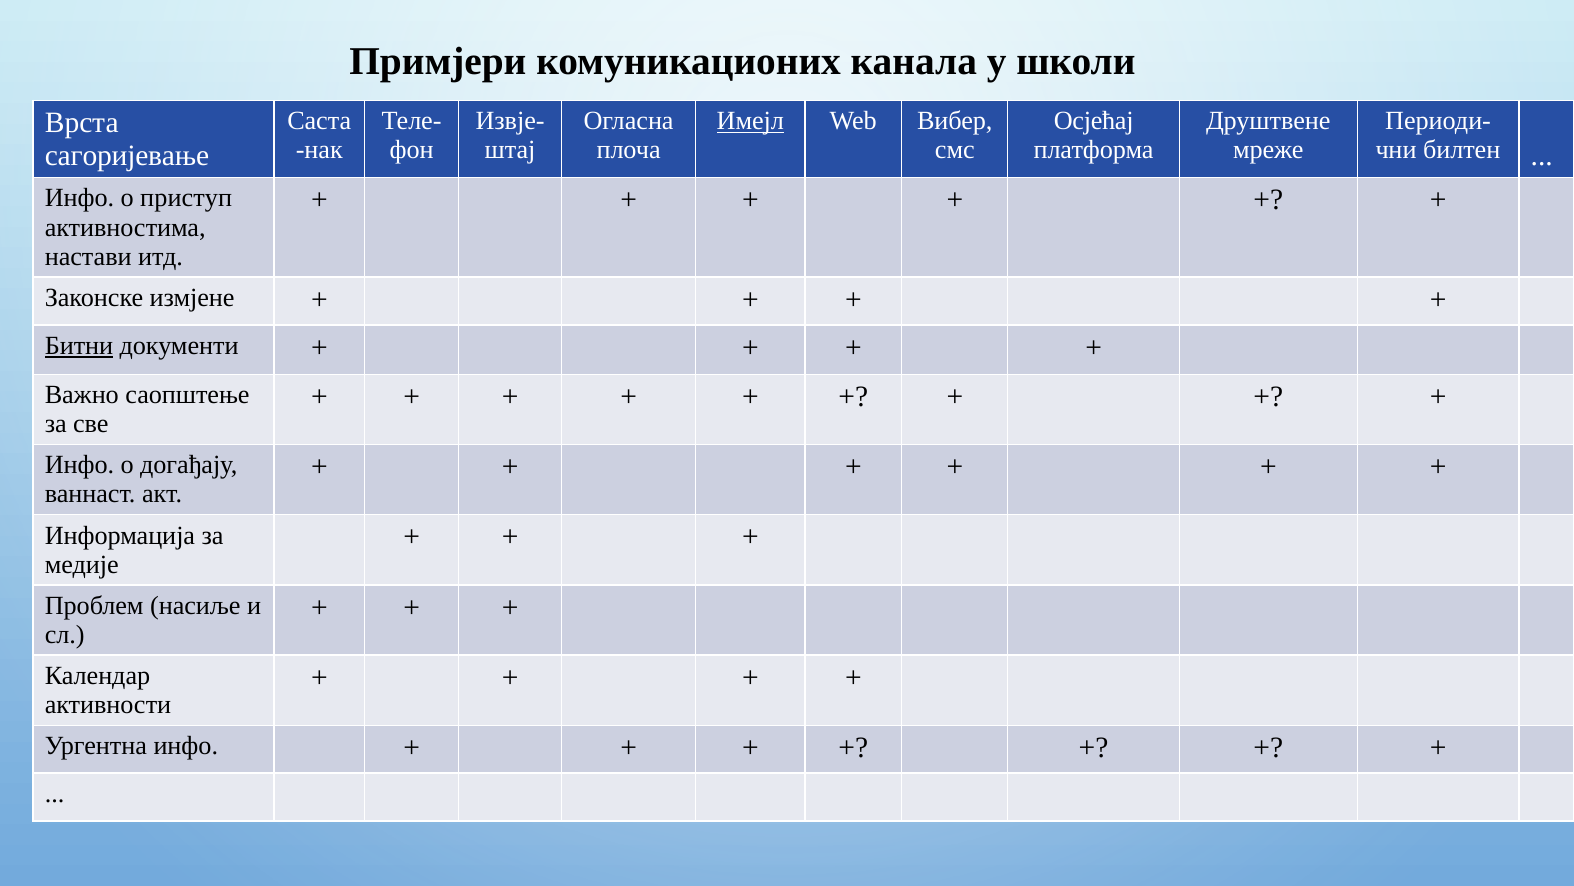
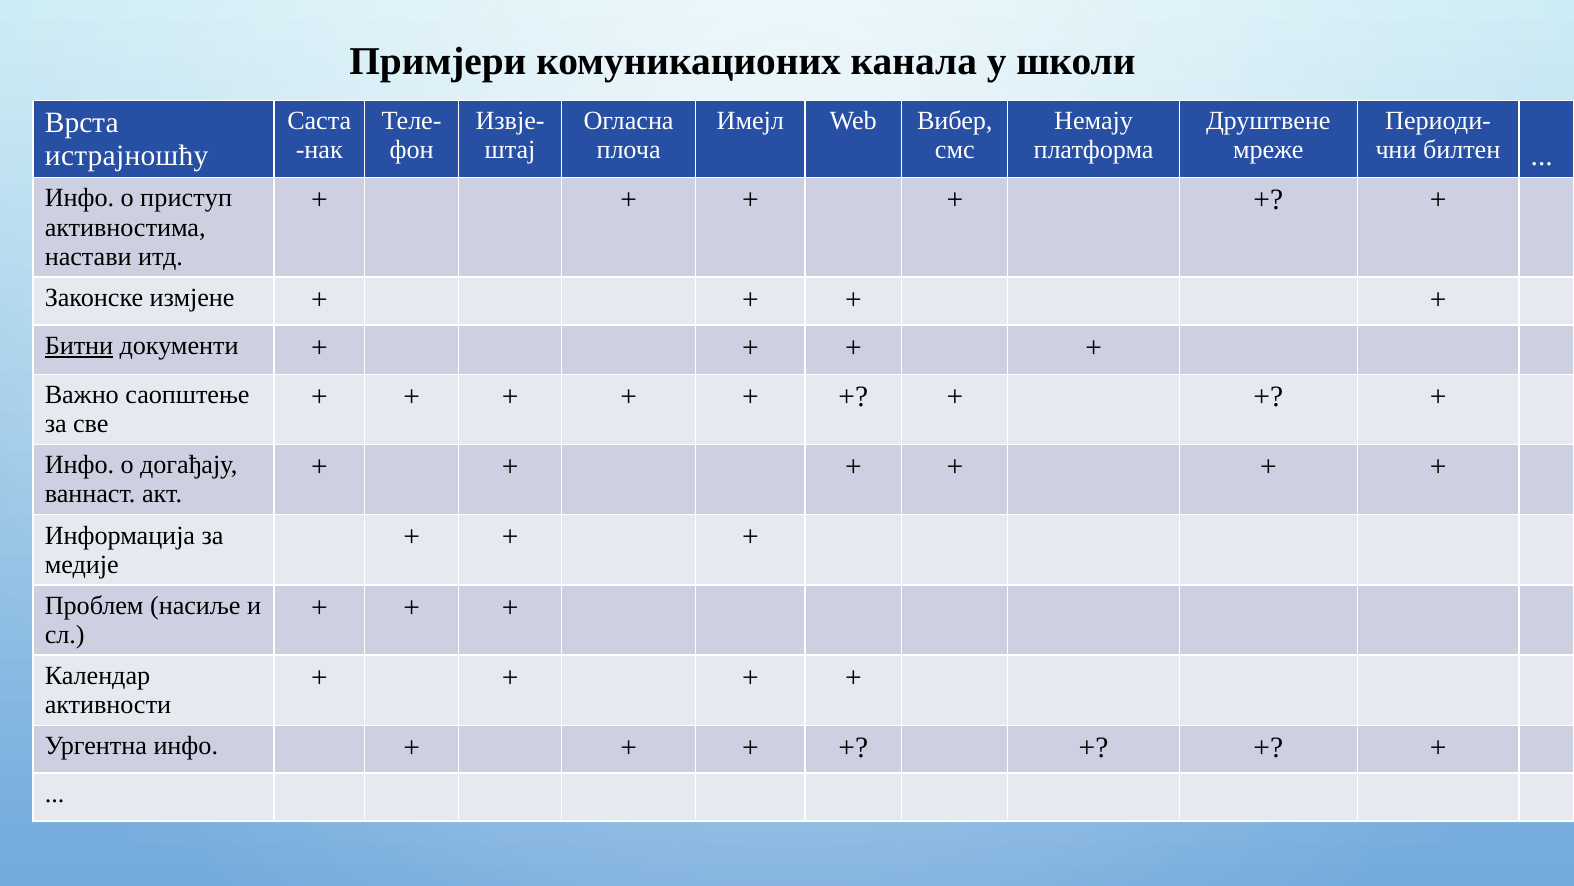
Имејл underline: present -> none
Осјећај: Осјећај -> Немају
сагоријевање: сагоријевање -> истрајношћу
